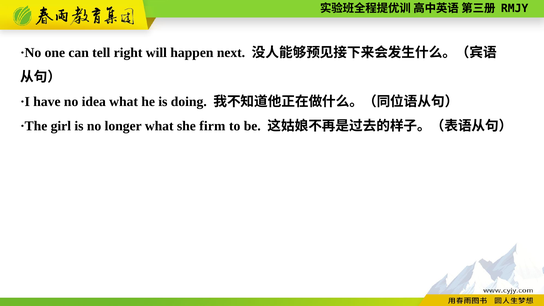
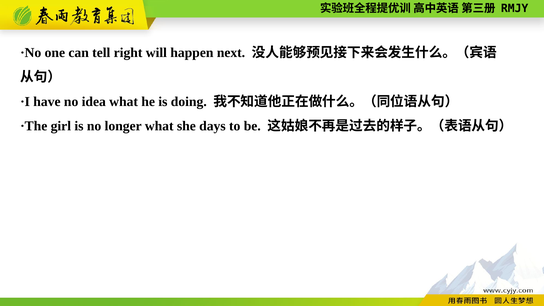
firm: firm -> days
